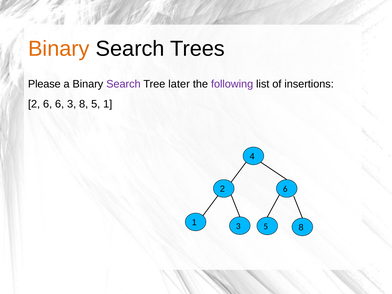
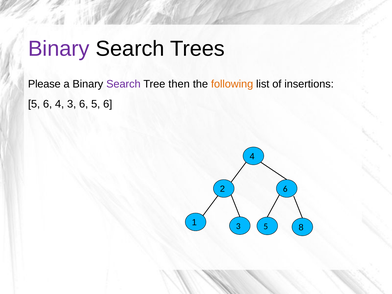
Binary at (59, 49) colour: orange -> purple
later: later -> then
following colour: purple -> orange
2 at (34, 104): 2 -> 5
6 at (60, 104): 6 -> 4
3 8: 8 -> 6
1 at (108, 104): 1 -> 6
